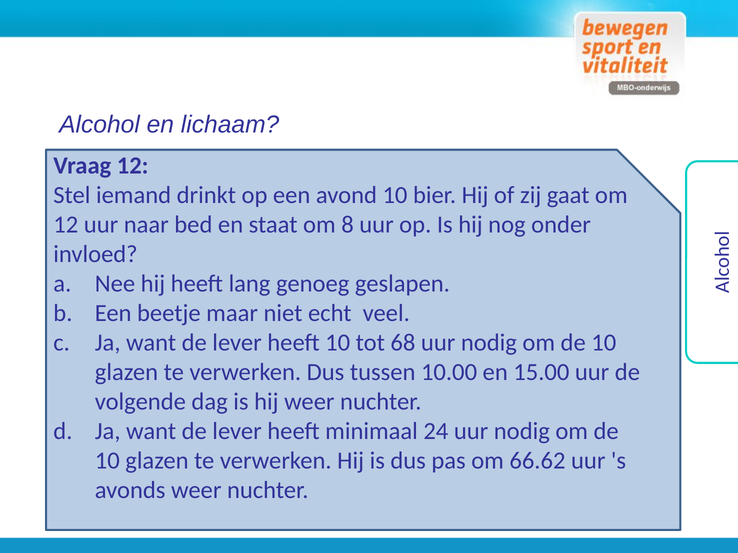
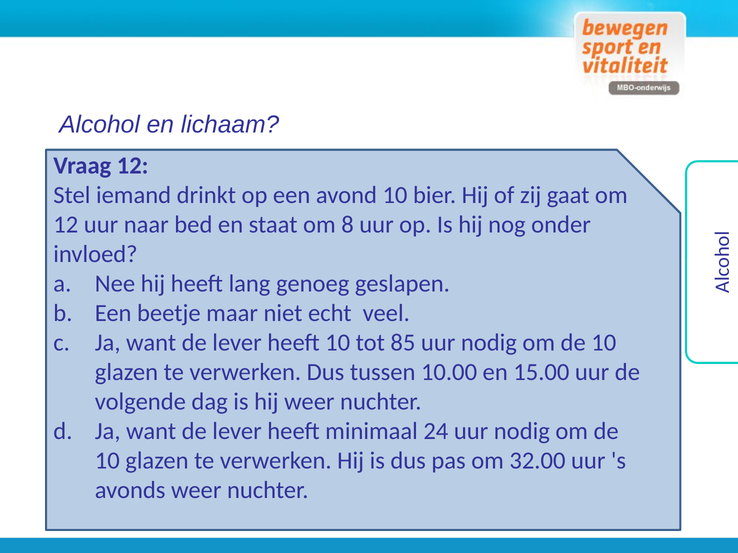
68: 68 -> 85
66.62: 66.62 -> 32.00
